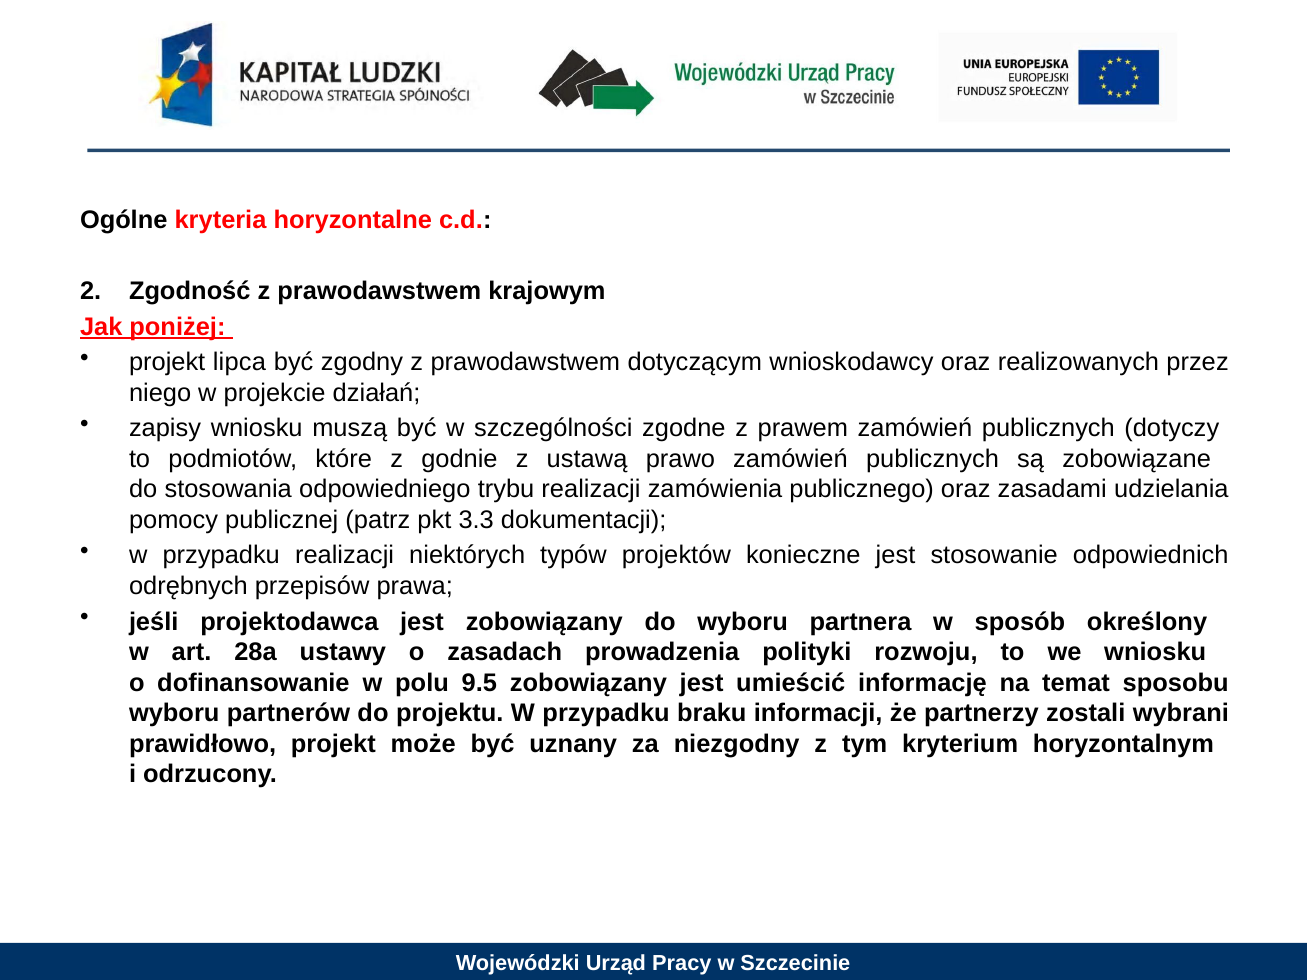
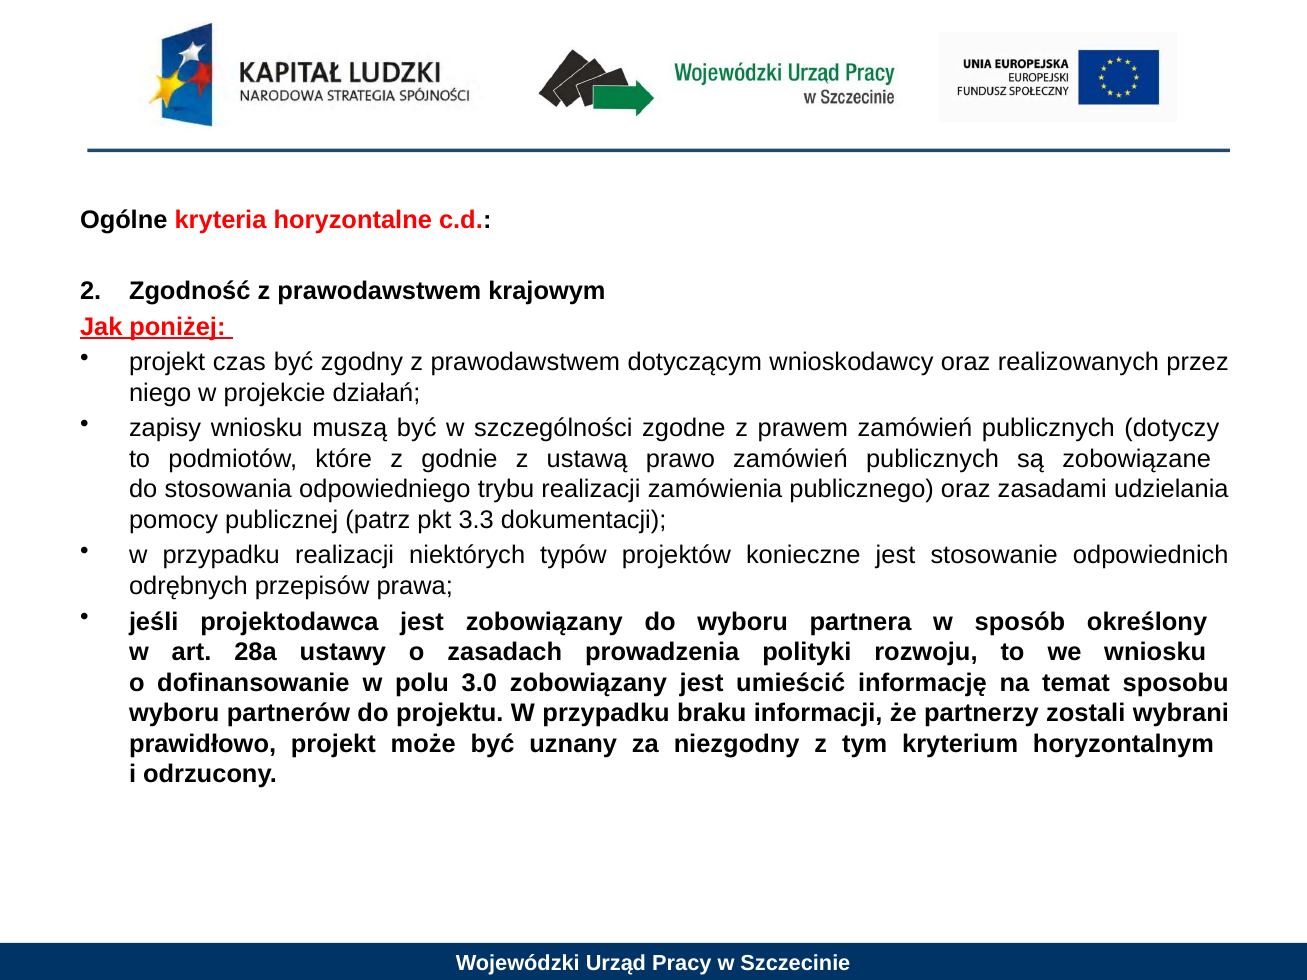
lipca: lipca -> czas
9.5: 9.5 -> 3.0
